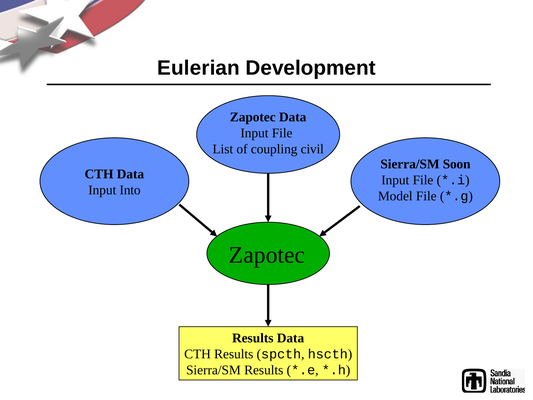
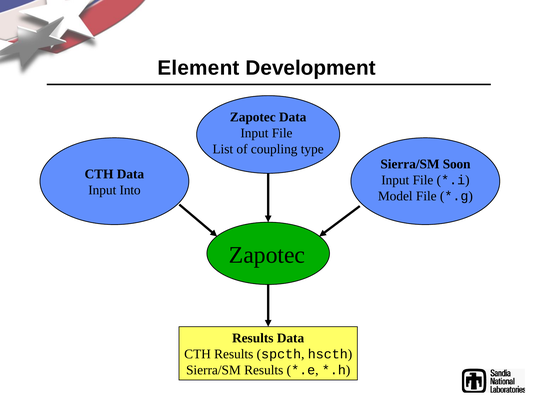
Eulerian: Eulerian -> Element
civil: civil -> type
